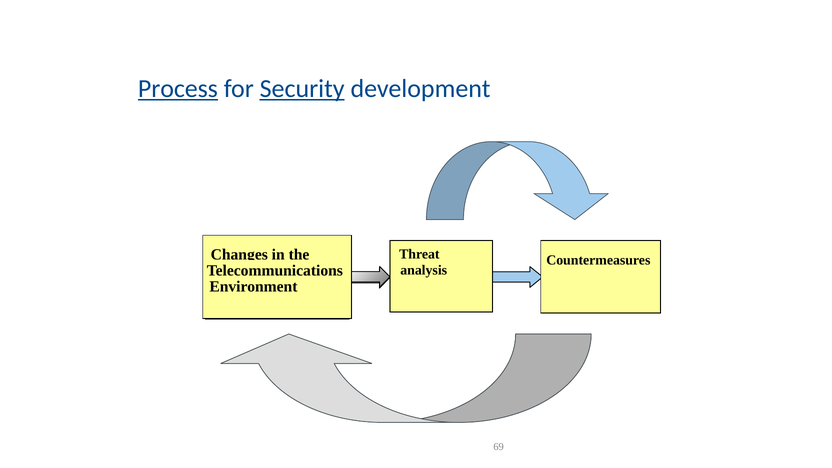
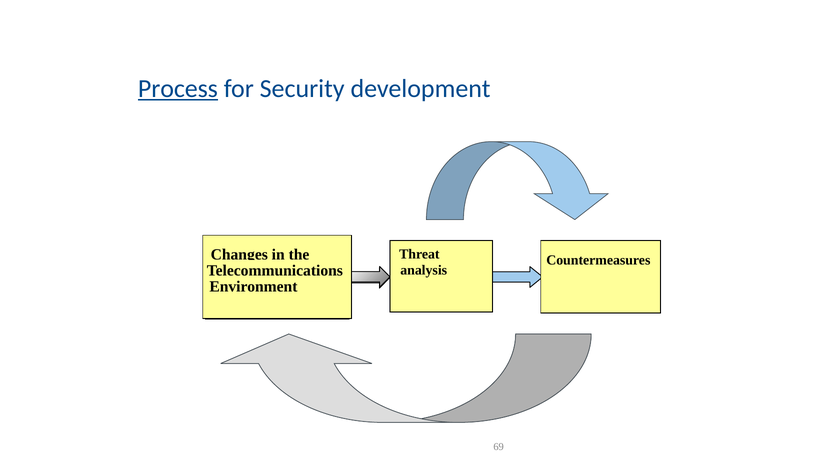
Security underline: present -> none
